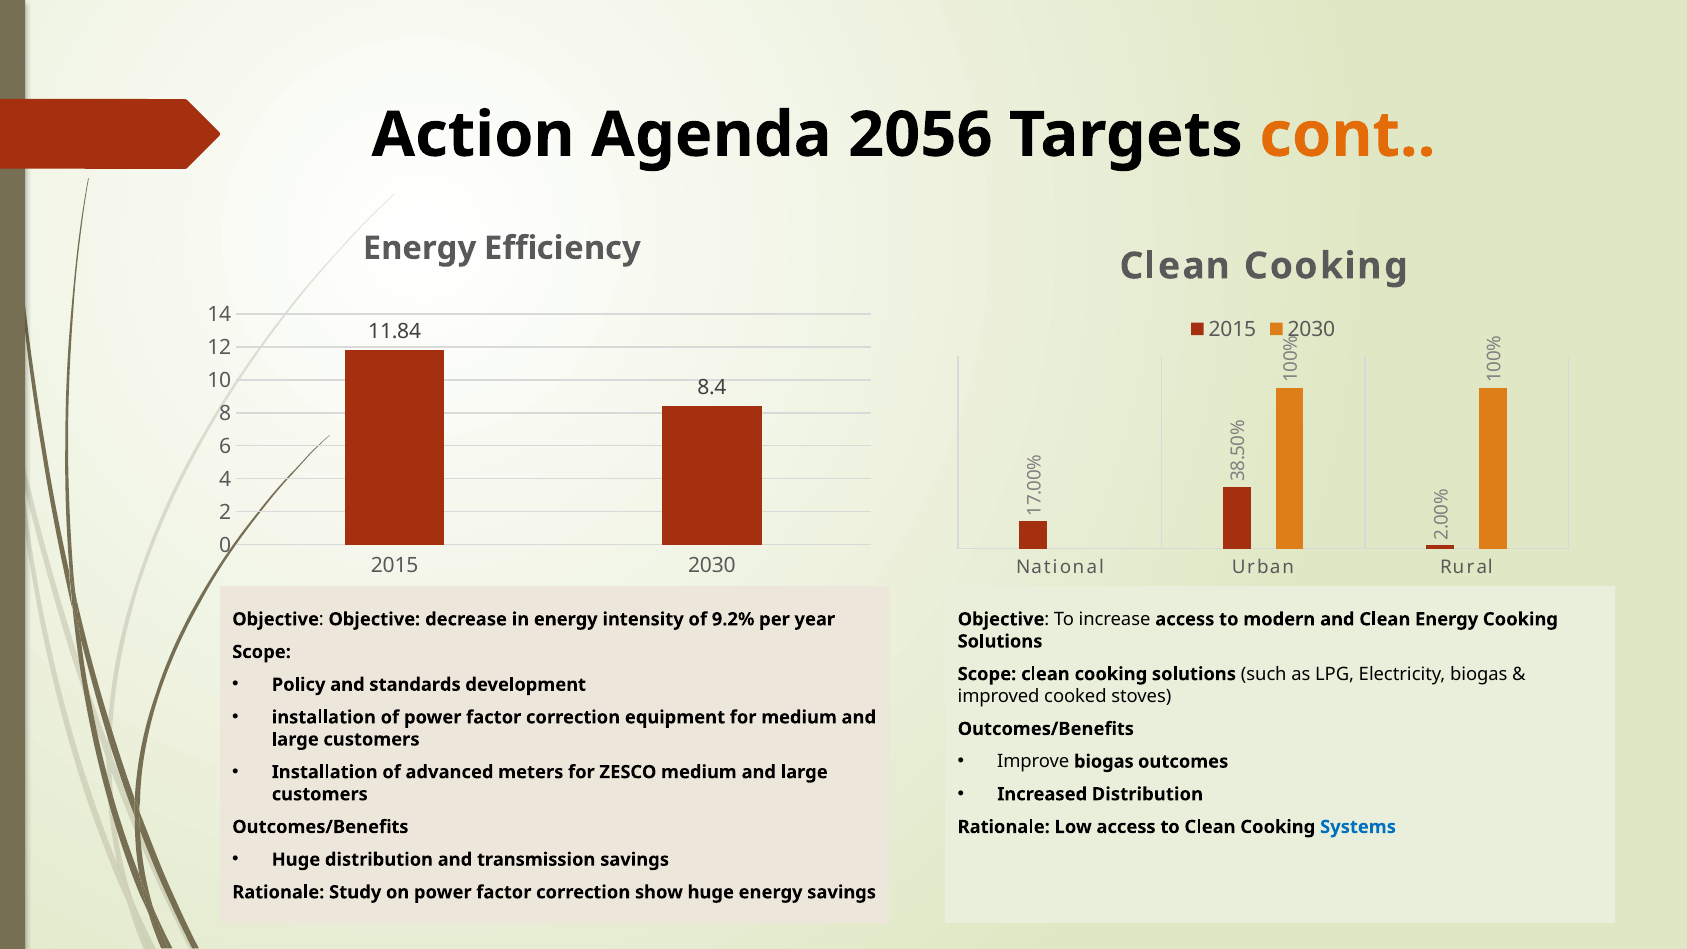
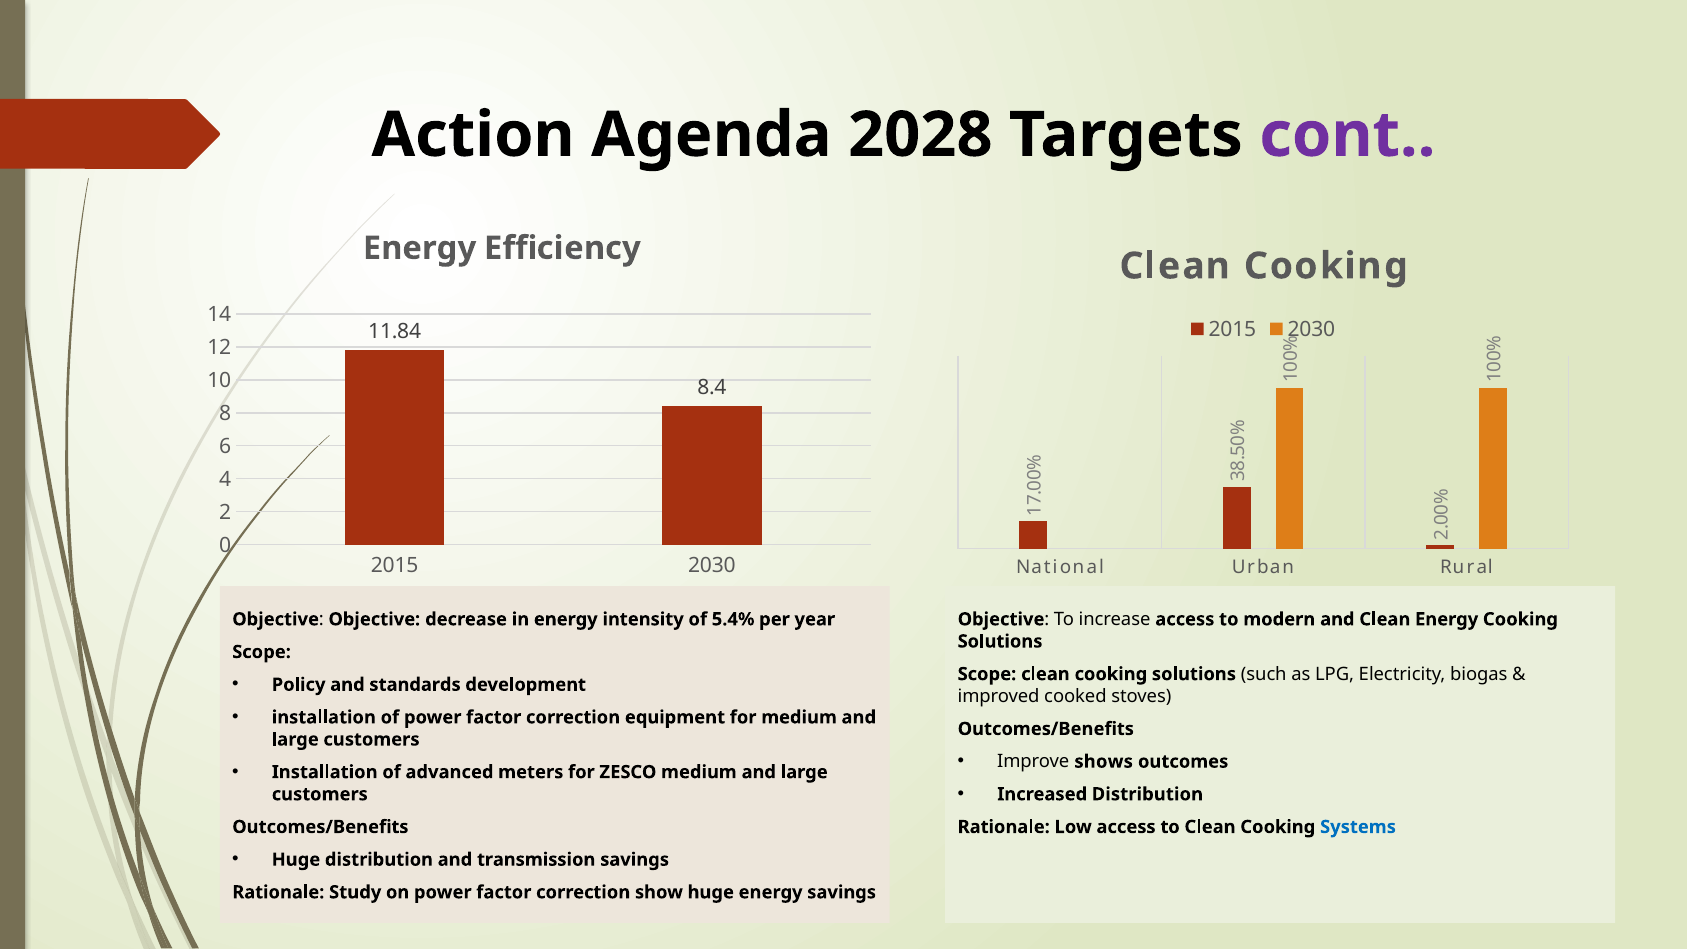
2056: 2056 -> 2028
cont colour: orange -> purple
9.2%: 9.2% -> 5.4%
Improve biogas: biogas -> shows
